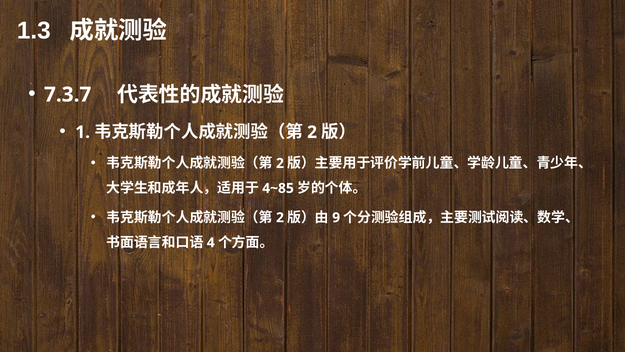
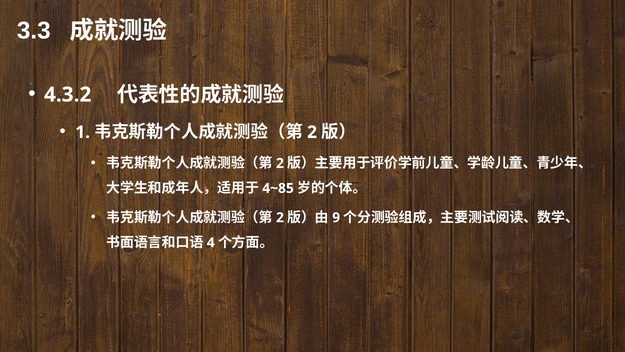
1.3: 1.3 -> 3.3
7.3.7: 7.3.7 -> 4.3.2
